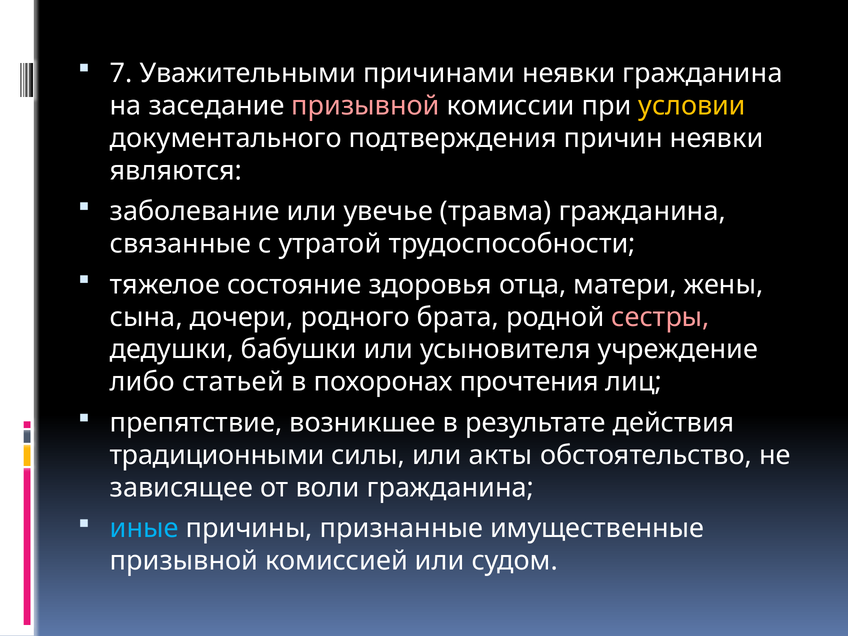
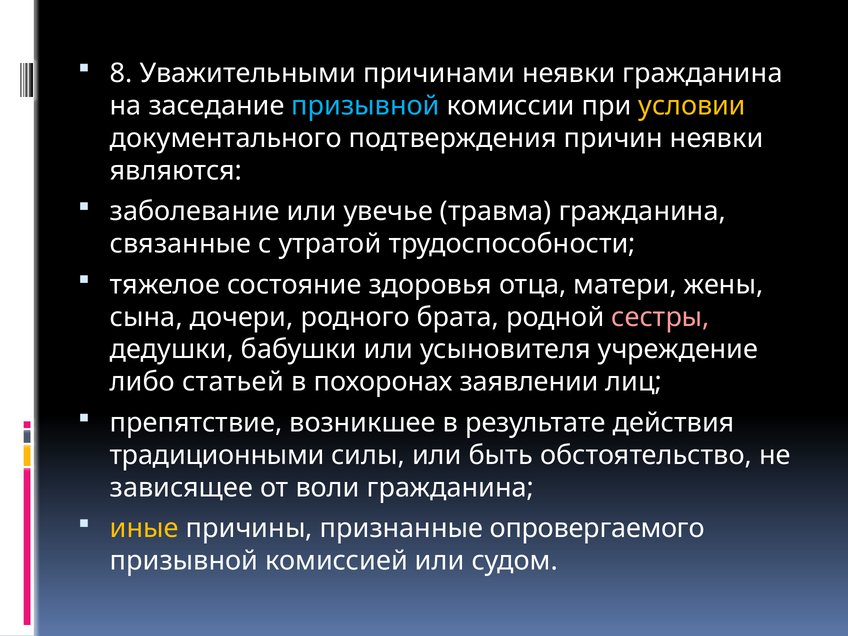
7: 7 -> 8
призывной at (366, 106) colour: pink -> light blue
прочтения: прочтения -> заявлении
акты: акты -> быть
иные colour: light blue -> yellow
имущественные: имущественные -> опровергаемого
